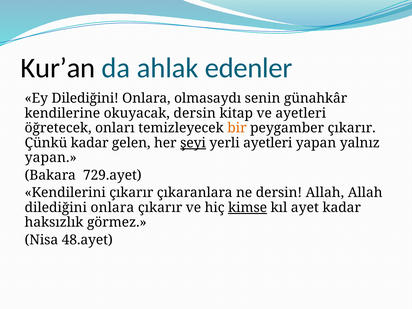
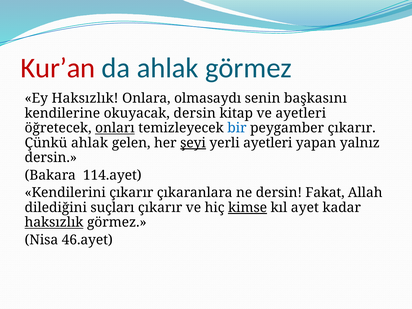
Kur’an colour: black -> red
ahlak edenler: edenler -> görmez
Ey Dilediğini: Dilediğini -> Haksızlık
günahkâr: günahkâr -> başkasını
onları underline: none -> present
bir colour: orange -> blue
Çünkü kadar: kadar -> ahlak
yapan at (51, 158): yapan -> dersin
729.ayet: 729.ayet -> 114.ayet
dersin Allah: Allah -> Fakat
onlara at (112, 208): onlara -> suçları
haksızlık at (54, 222) underline: none -> present
48.ayet: 48.ayet -> 46.ayet
